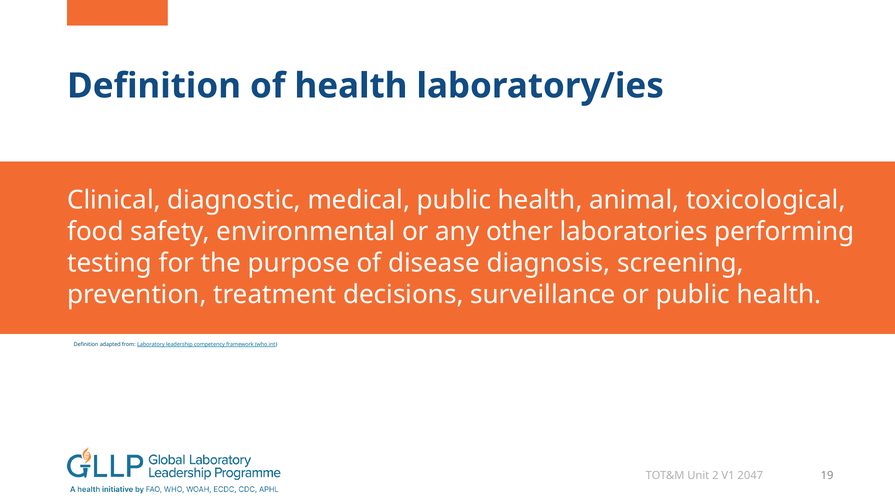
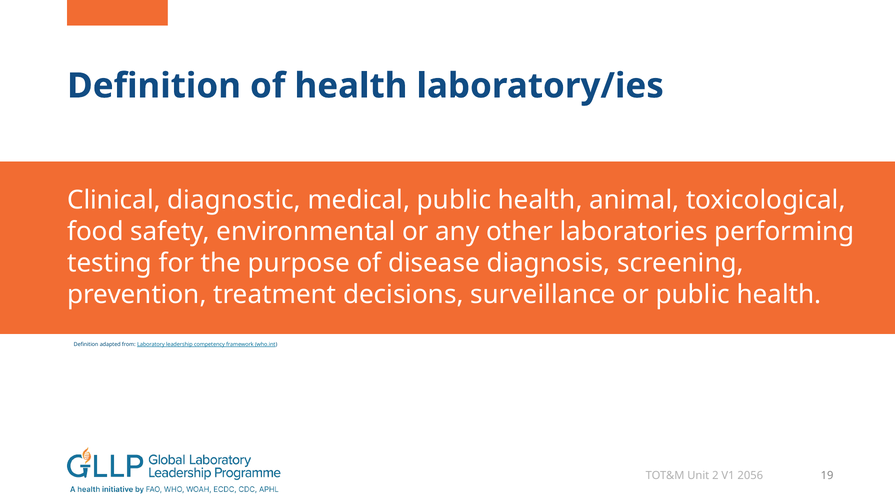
2047: 2047 -> 2056
